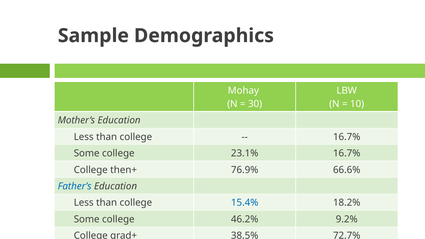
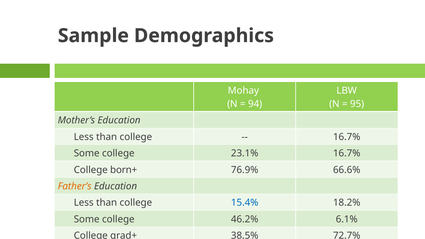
30: 30 -> 94
10: 10 -> 95
then+: then+ -> born+
Father’s colour: blue -> orange
9.2%: 9.2% -> 6.1%
